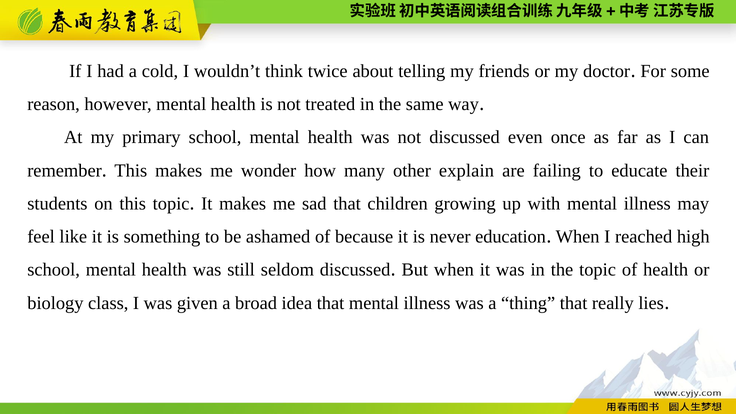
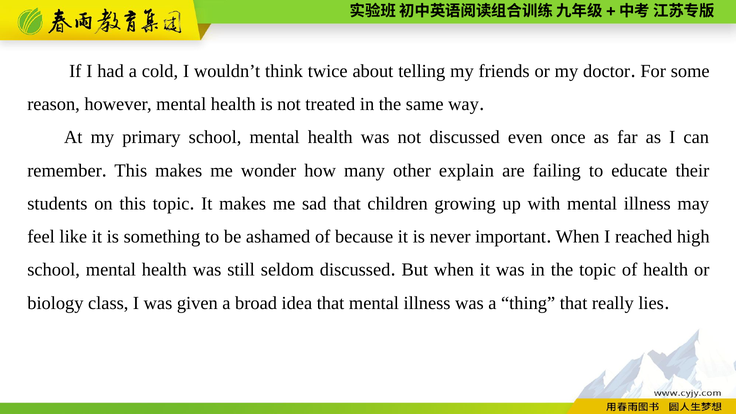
education: education -> important
